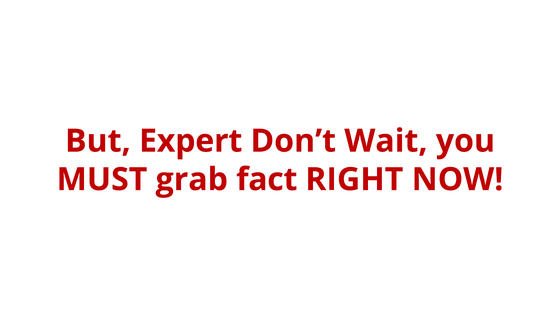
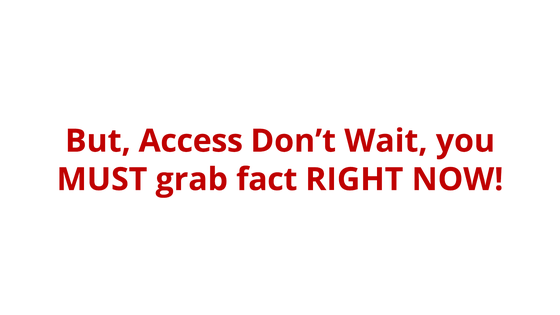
Expert: Expert -> Access
